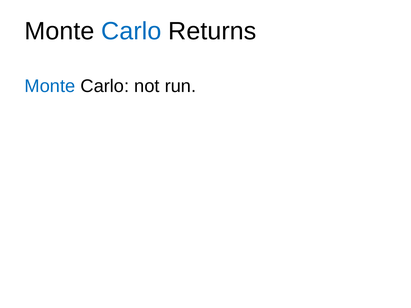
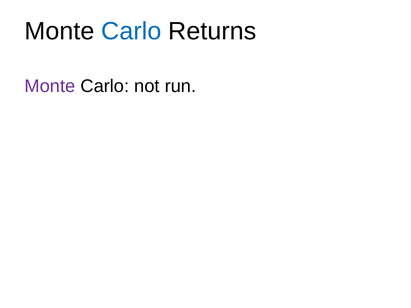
Monte at (50, 86) colour: blue -> purple
